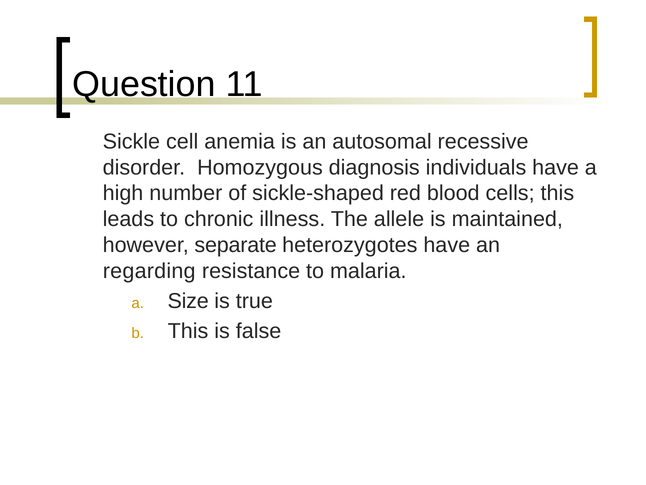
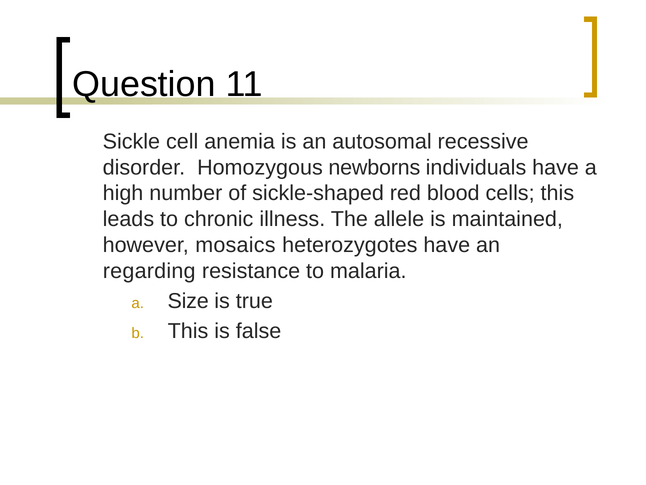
diagnosis: diagnosis -> newborns
separate: separate -> mosaics
